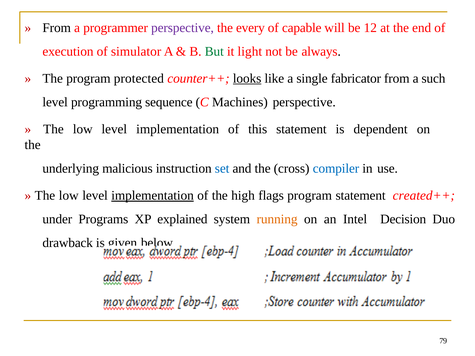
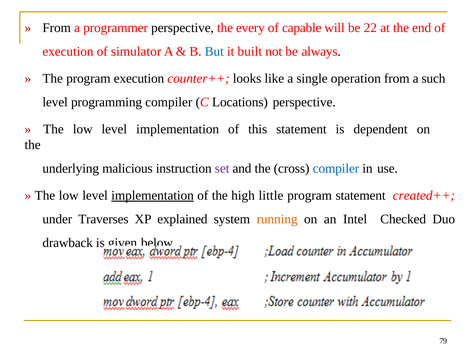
perspective at (183, 28) colour: purple -> black
12: 12 -> 22
But colour: green -> blue
light: light -> built
program protected: protected -> execution
looks underline: present -> none
fabricator: fabricator -> operation
programming sequence: sequence -> compiler
Machines: Machines -> Locations
set colour: blue -> purple
flags: flags -> little
Programs: Programs -> Traverses
Decision: Decision -> Checked
